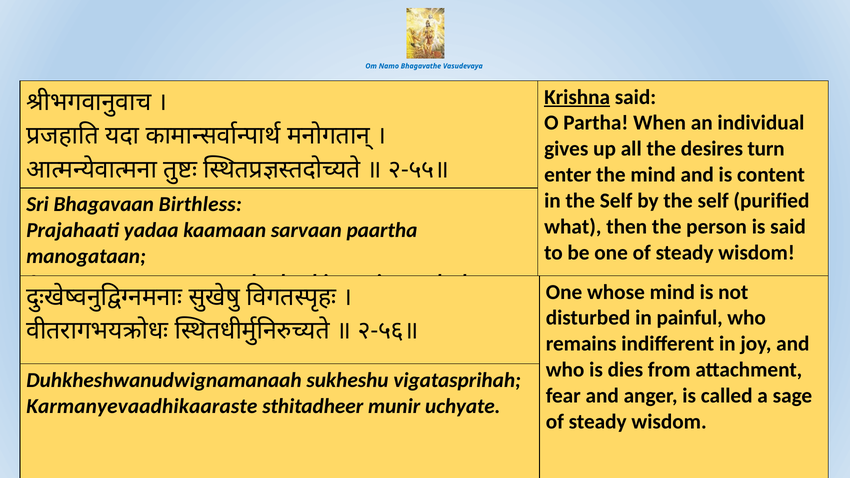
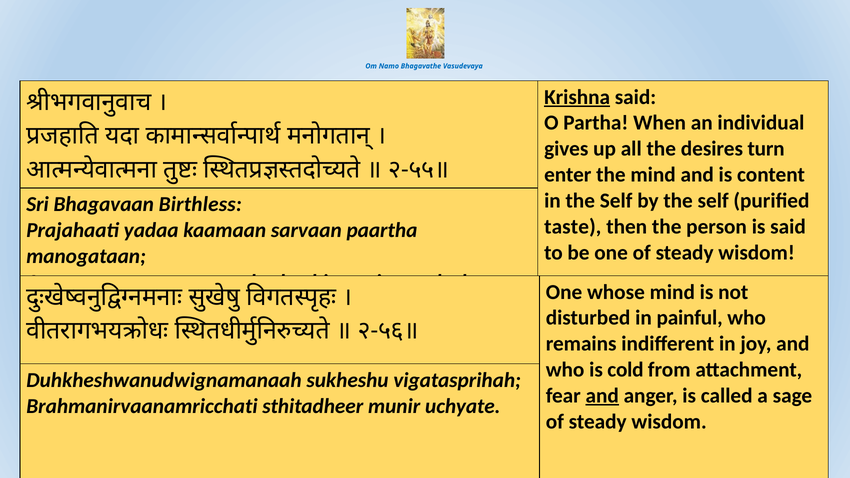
what: what -> taste
dies: dies -> cold
and at (602, 396) underline: none -> present
Karmanyevaadhikaaraste: Karmanyevaadhikaaraste -> Brahmanirvaanamricchati
